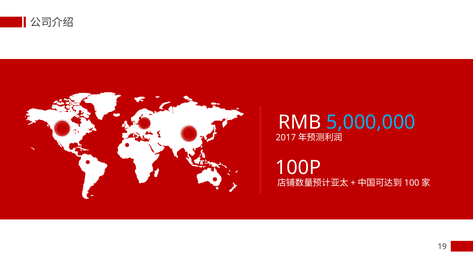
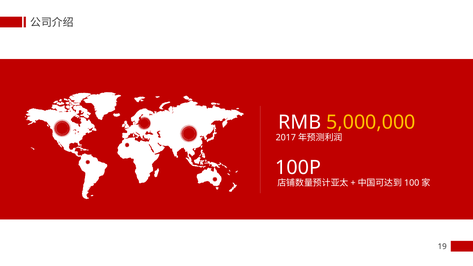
5,000,000 colour: light blue -> yellow
